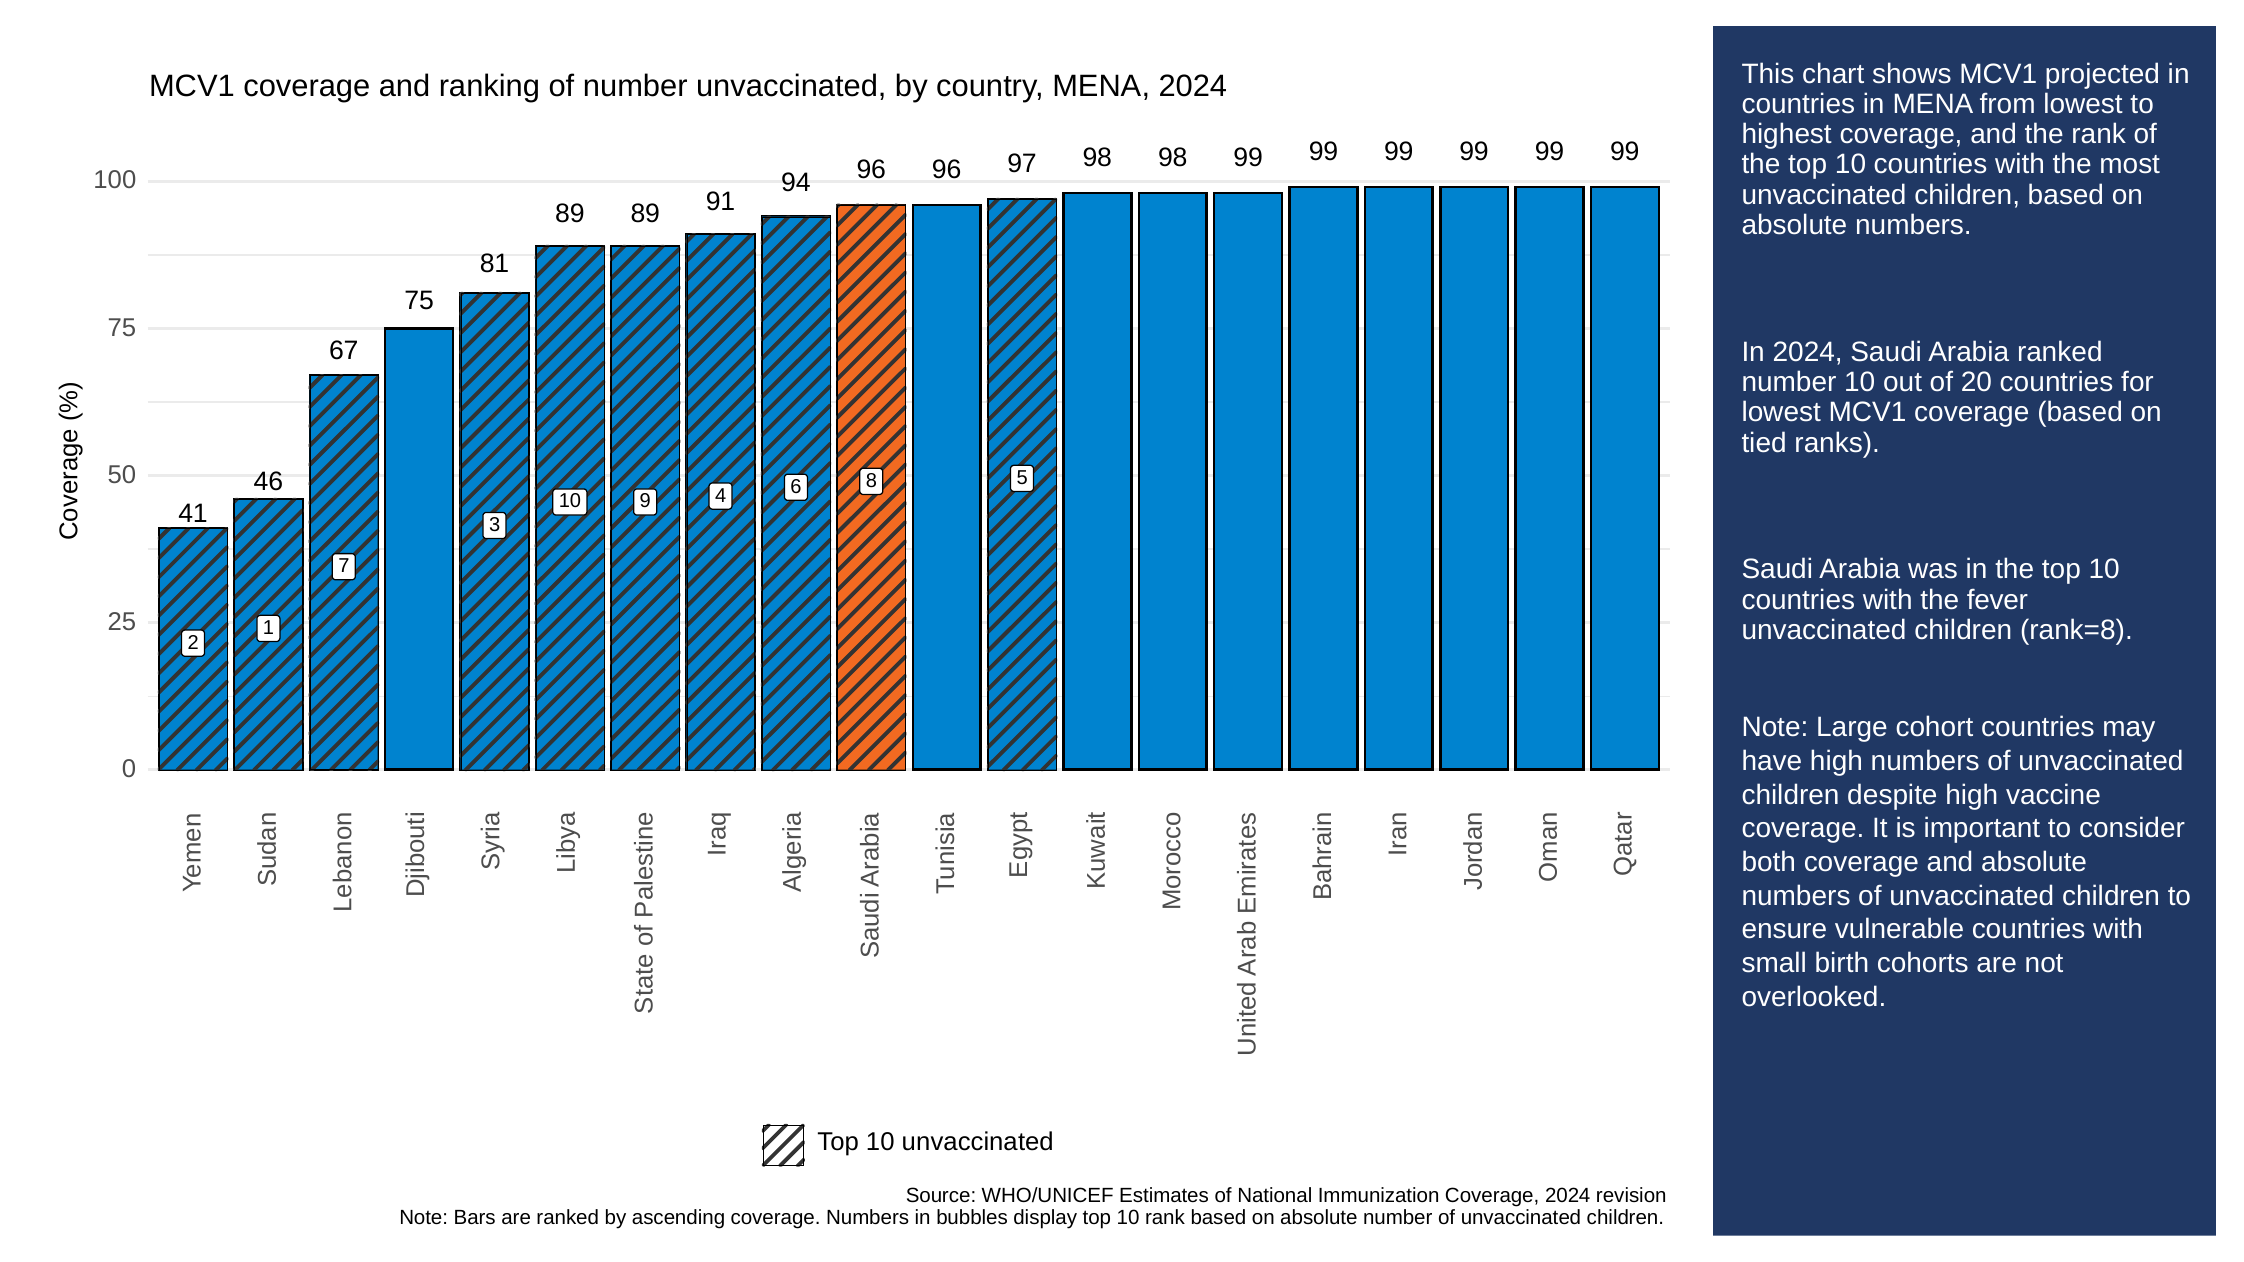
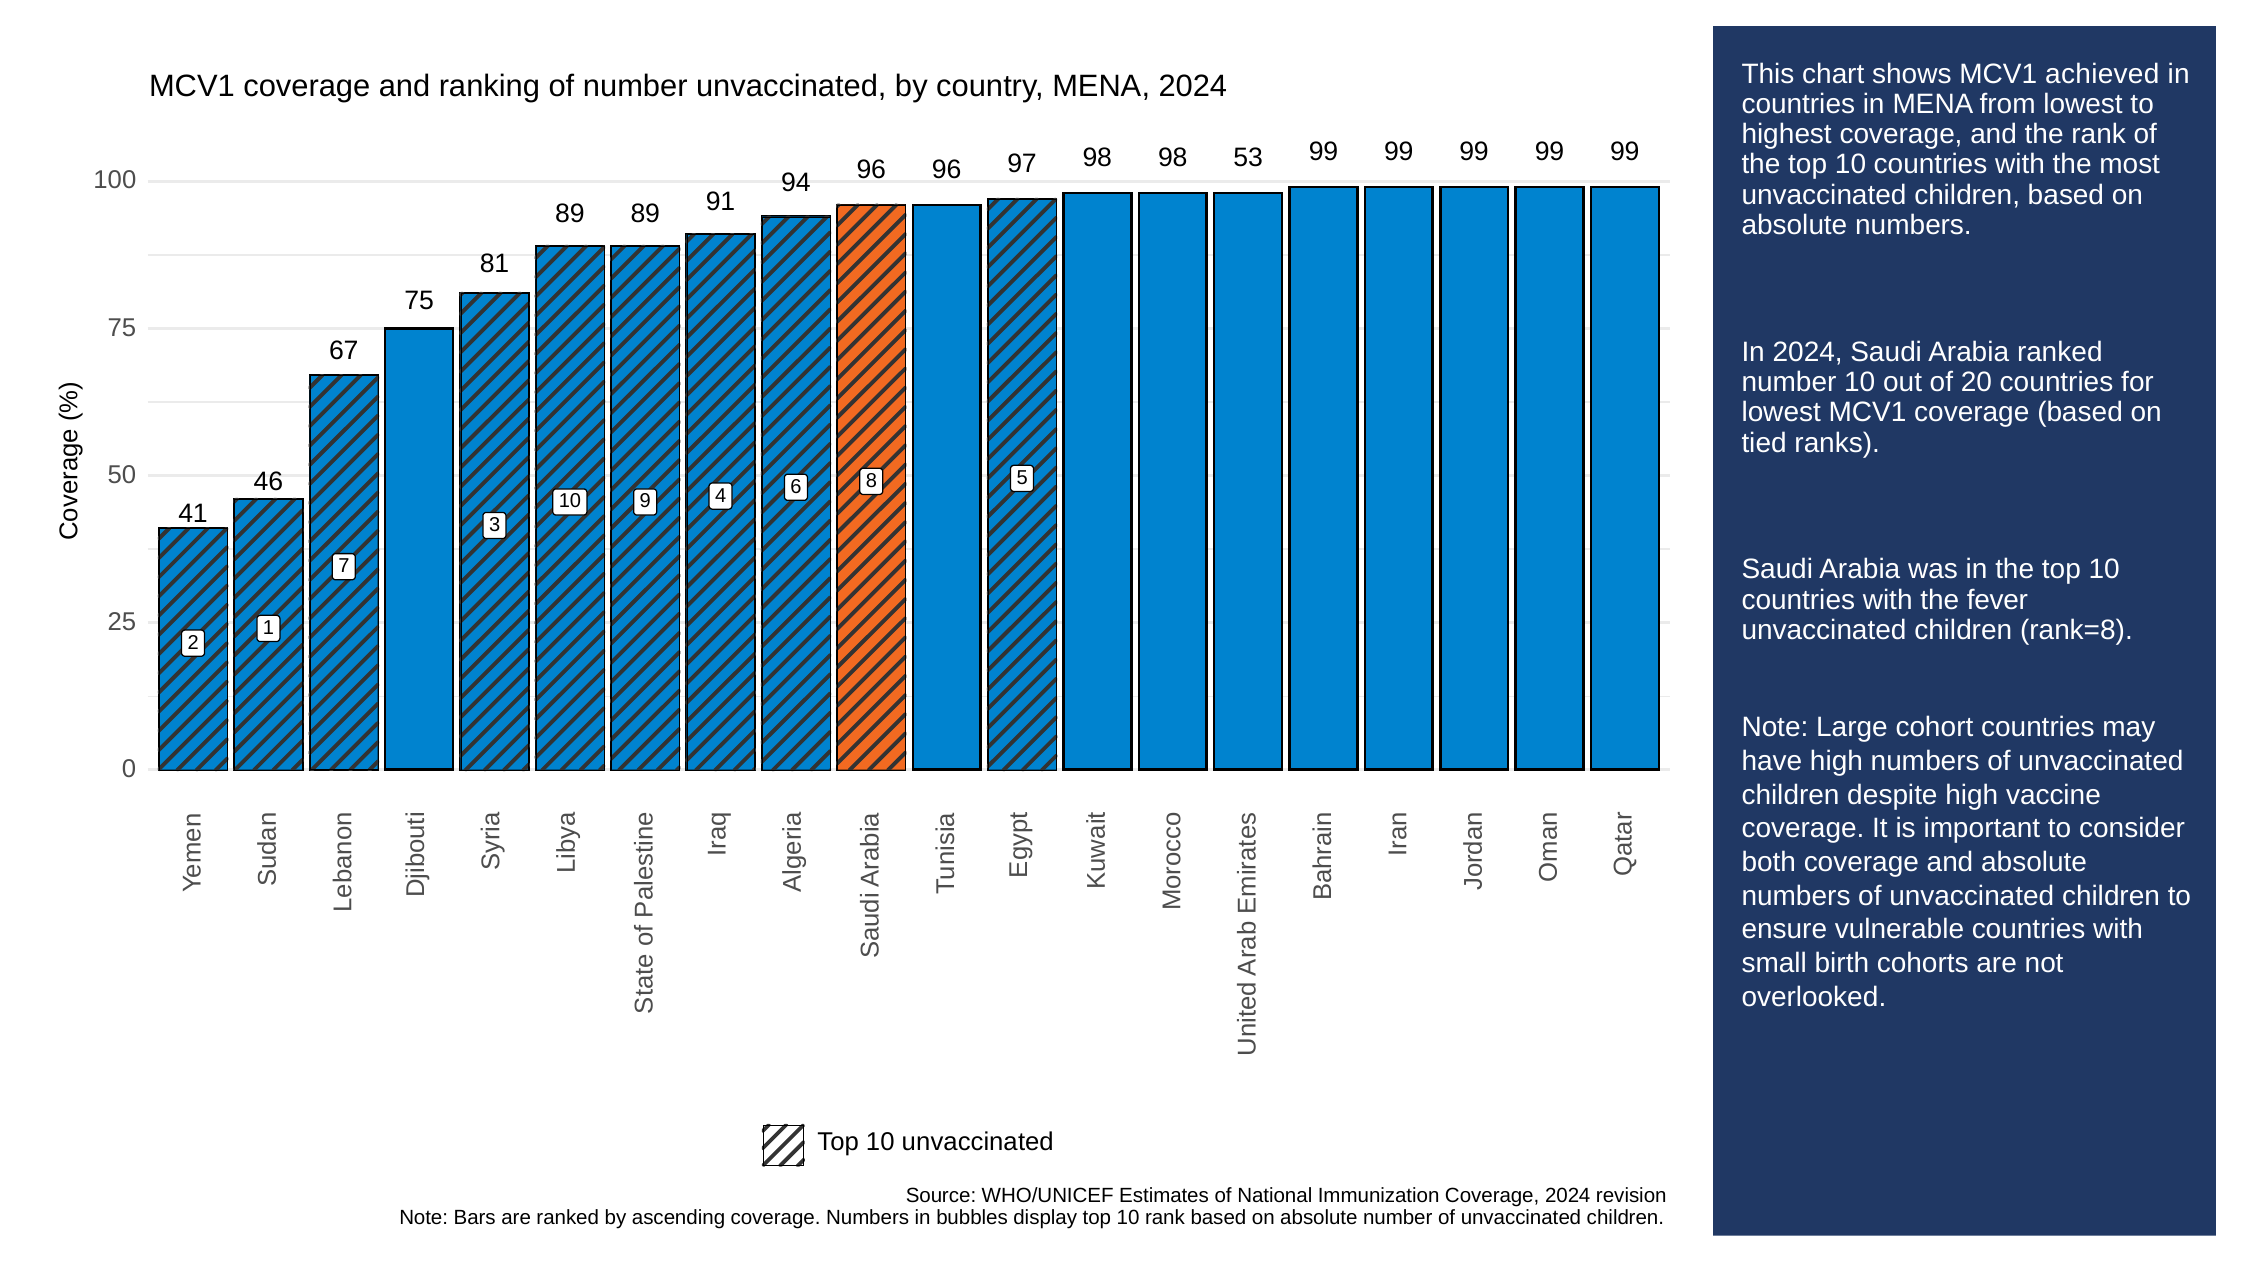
projected: projected -> achieved
97 98 99: 99 -> 53
